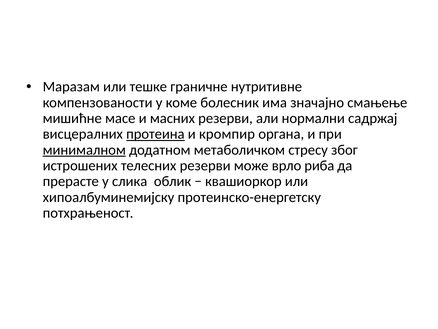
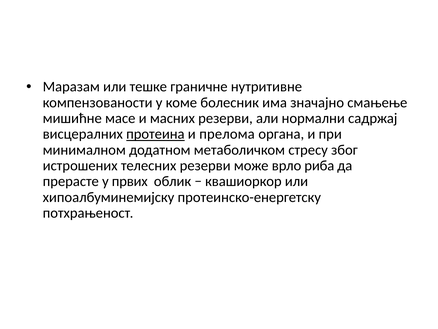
кромпир: кромпир -> прелома
минималном underline: present -> none
слика: слика -> првих
